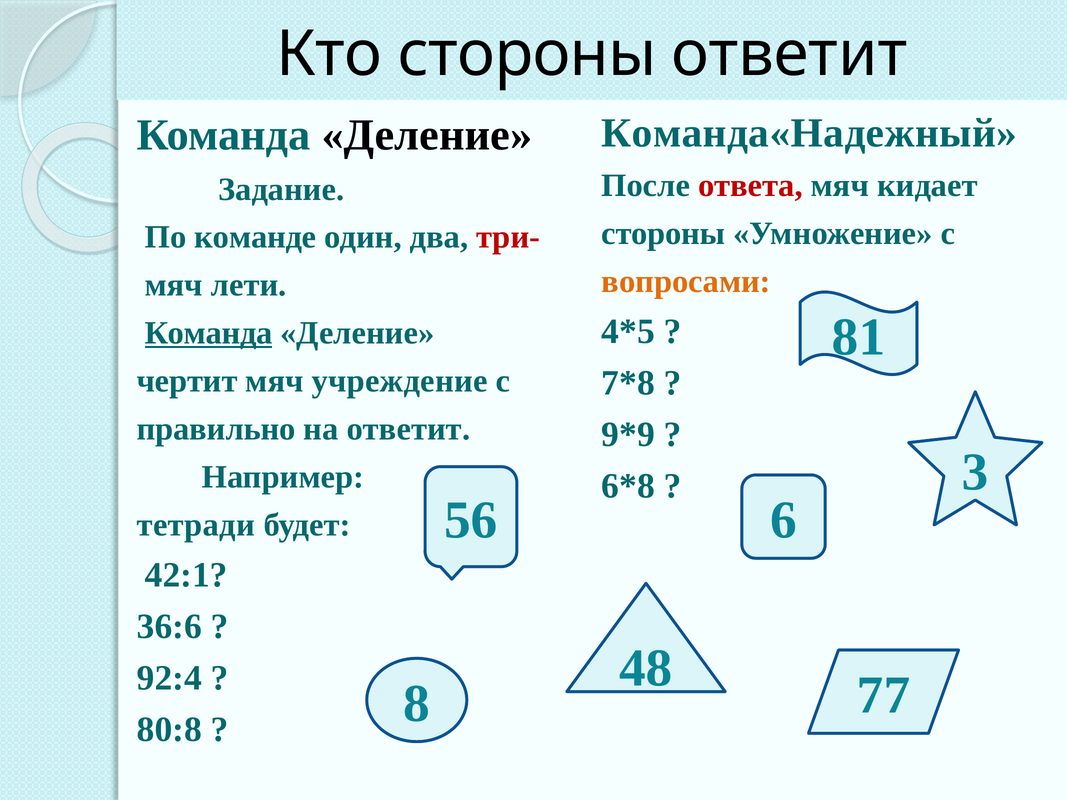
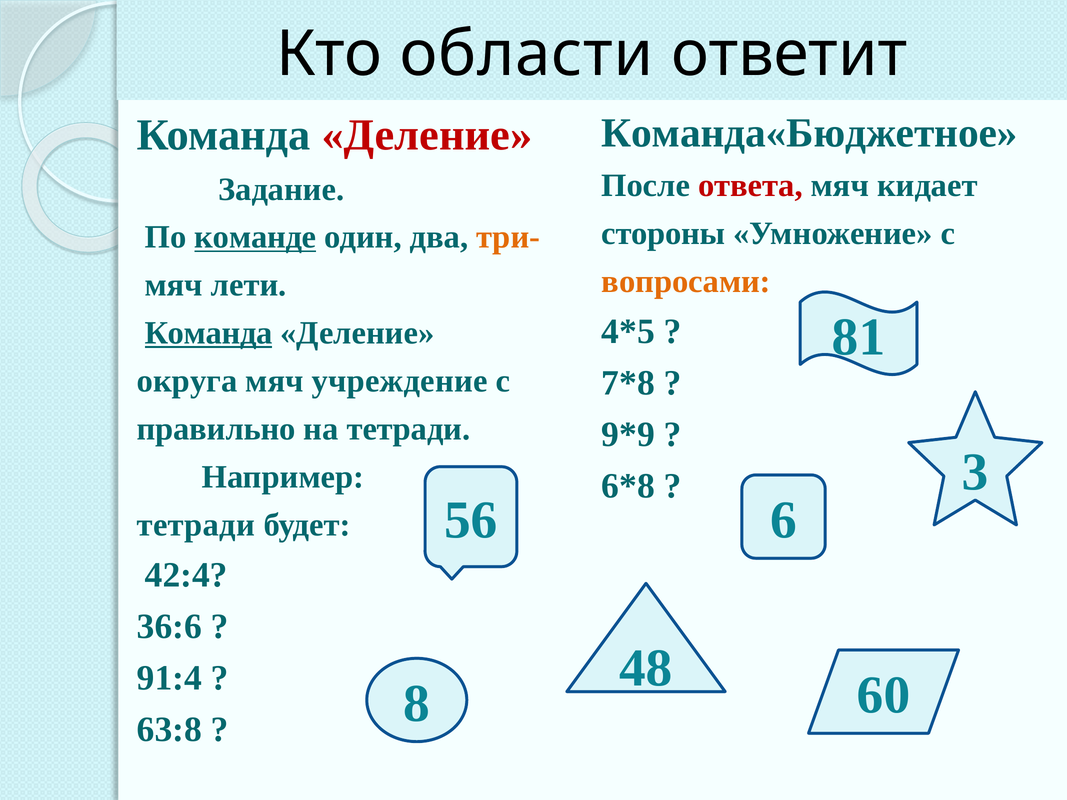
Кто стороны: стороны -> области
Команда«Надежный: Команда«Надежный -> Команда«Бюджетное
Деление at (427, 135) colour: black -> red
команде underline: none -> present
три- colour: red -> orange
чертит: чертит -> округа
на ответит: ответит -> тетради
42:1: 42:1 -> 42:4
92:4: 92:4 -> 91:4
77: 77 -> 60
80:8: 80:8 -> 63:8
